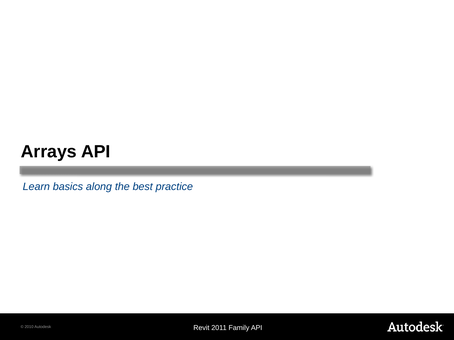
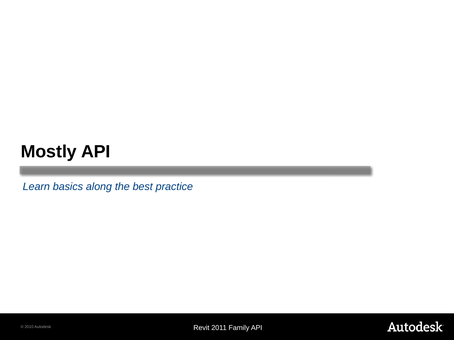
Arrays: Arrays -> Mostly
